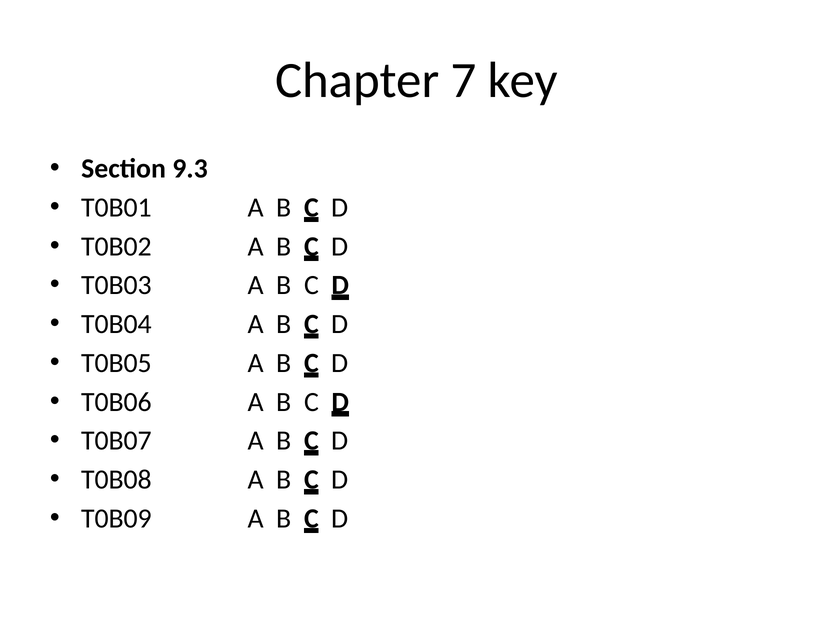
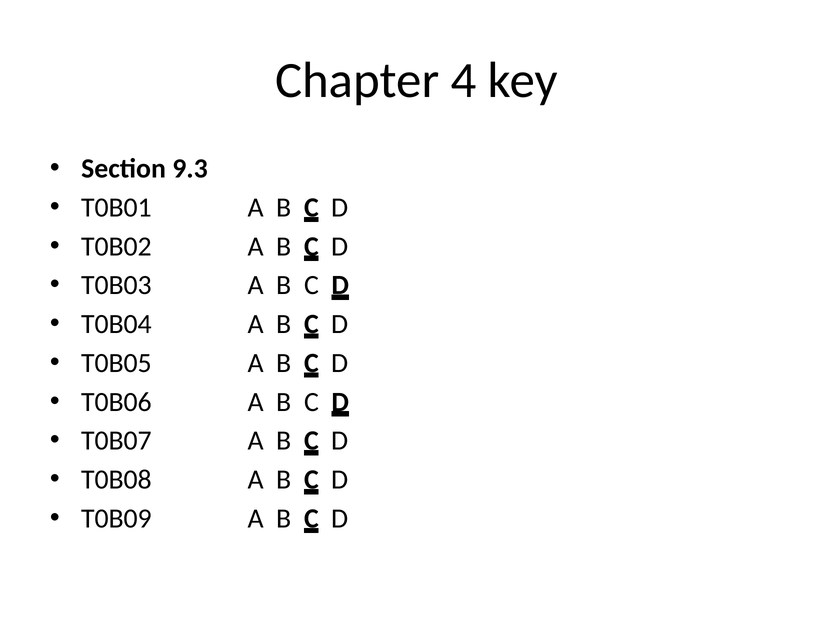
7: 7 -> 4
